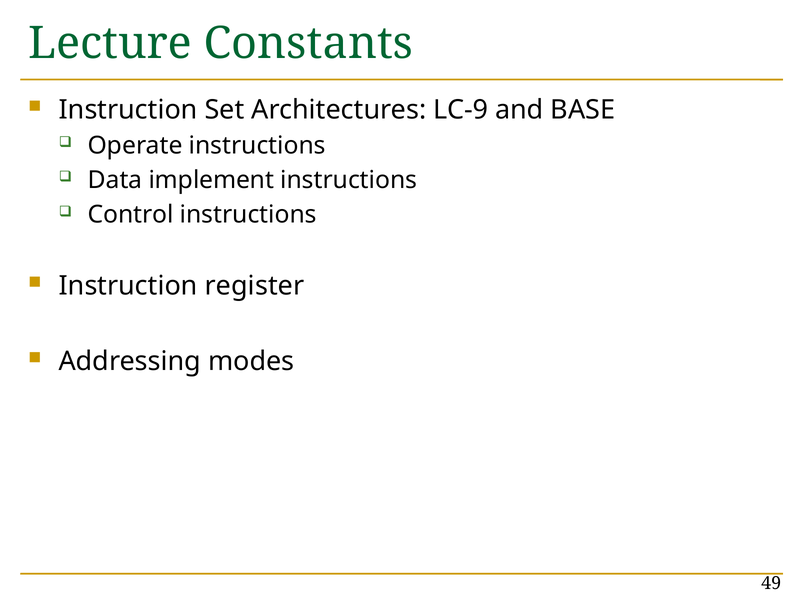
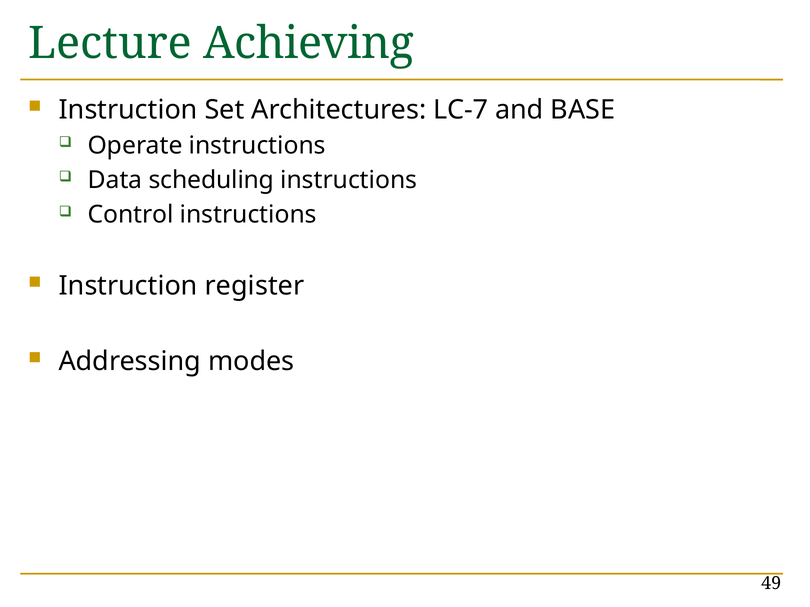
Constants: Constants -> Achieving
LC-9: LC-9 -> LC-7
implement: implement -> scheduling
